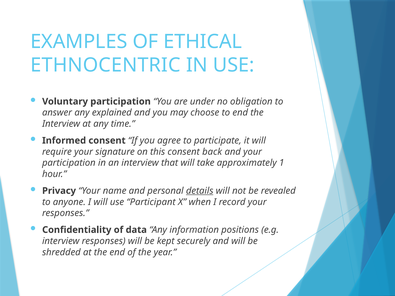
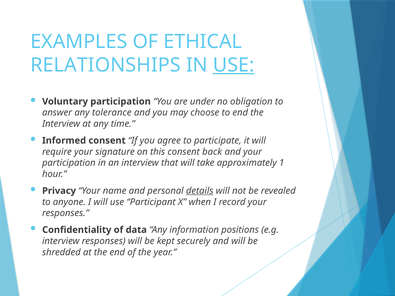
ETHNOCENTRIC: ETHNOCENTRIC -> RELATIONSHIPS
USE at (234, 65) underline: none -> present
explained: explained -> tolerance
